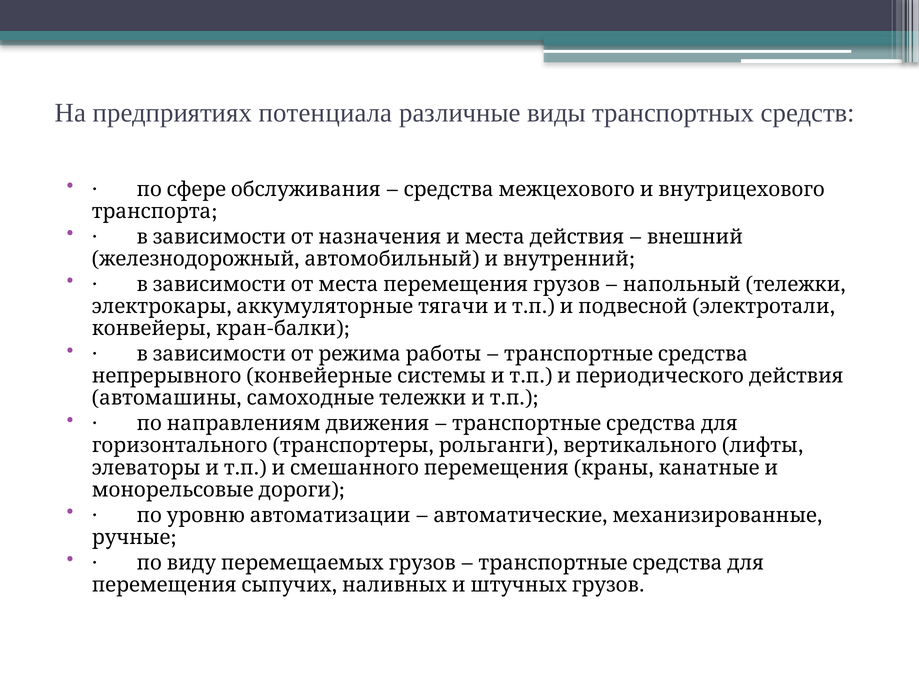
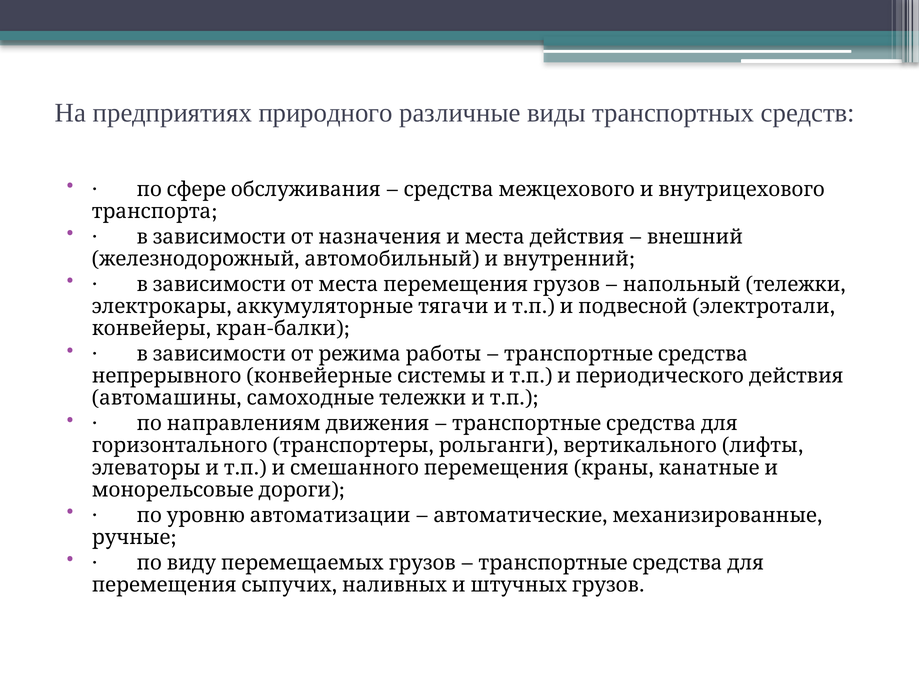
потенциала: потенциала -> природного
